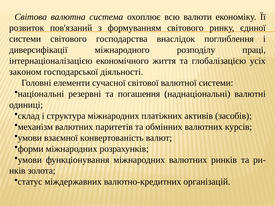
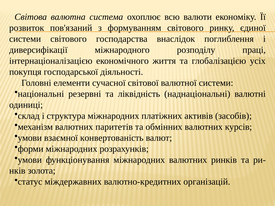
законом: законом -> покупця
погашення: погашення -> ліквідність
